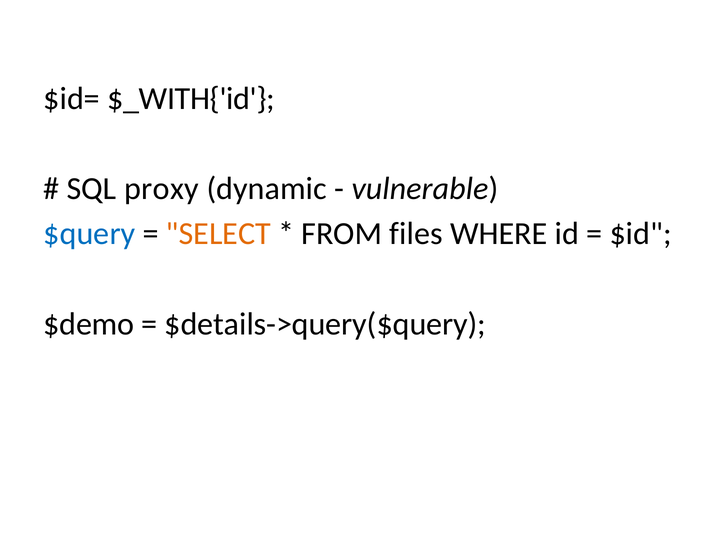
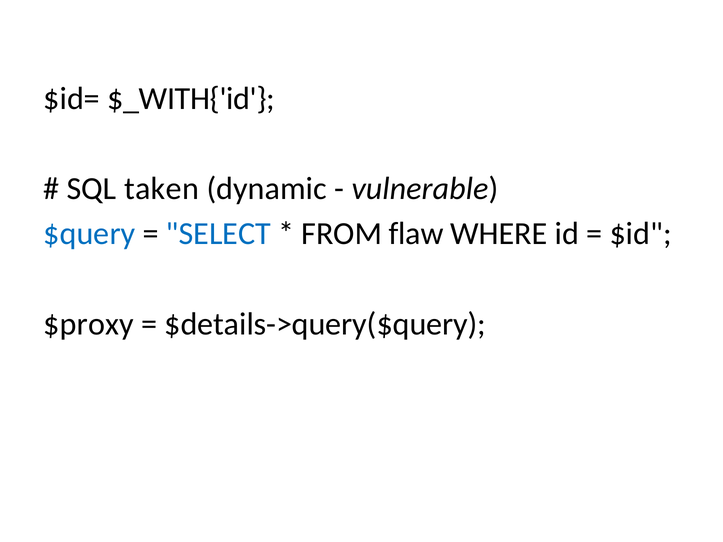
proxy: proxy -> taken
SELECT colour: orange -> blue
files: files -> flaw
$demo: $demo -> $proxy
